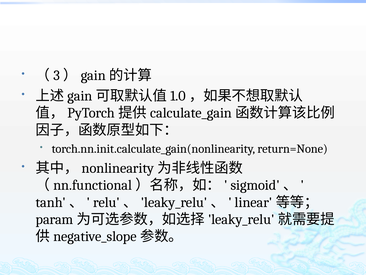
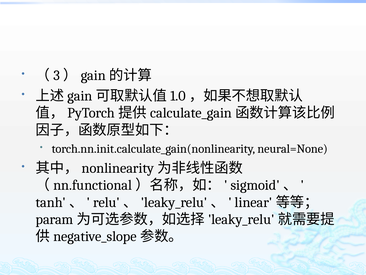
return=None: return=None -> neural=None
